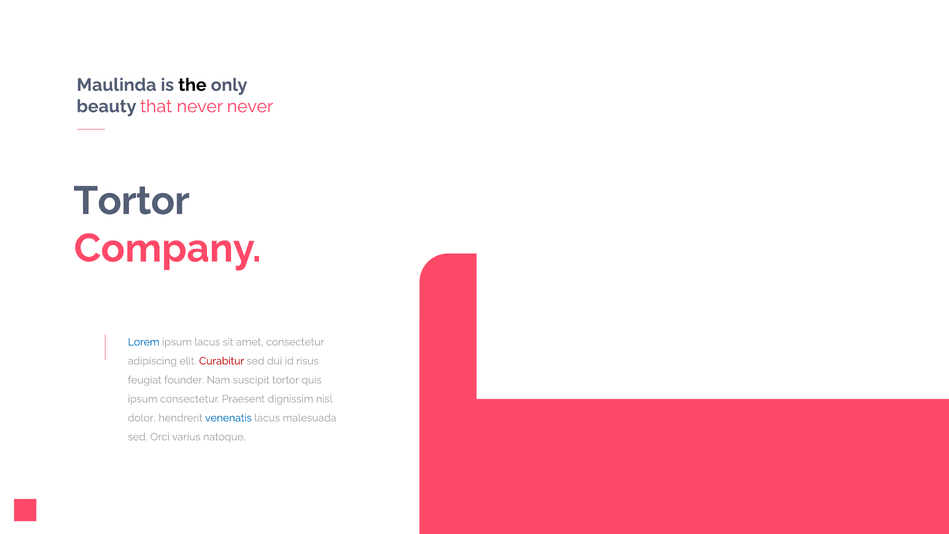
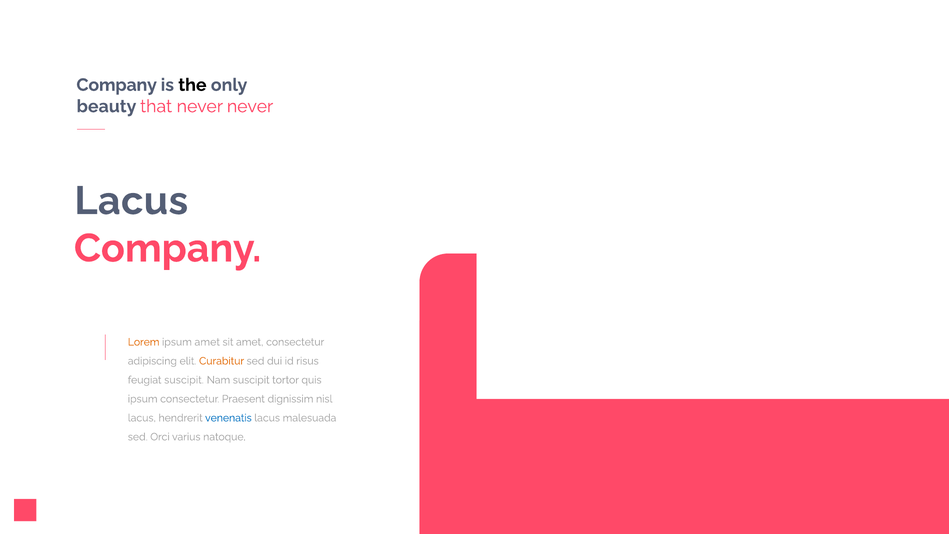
Maulinda at (117, 85): Maulinda -> Company
Tortor at (132, 201): Tortor -> Lacus
Lorem colour: blue -> orange
ipsum lacus: lacus -> amet
Curabitur colour: red -> orange
feugiat founder: founder -> suscipit
dolor at (142, 418): dolor -> lacus
